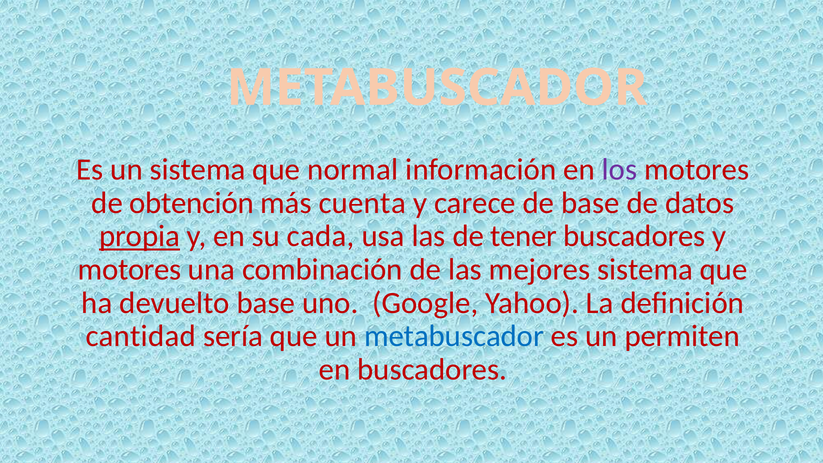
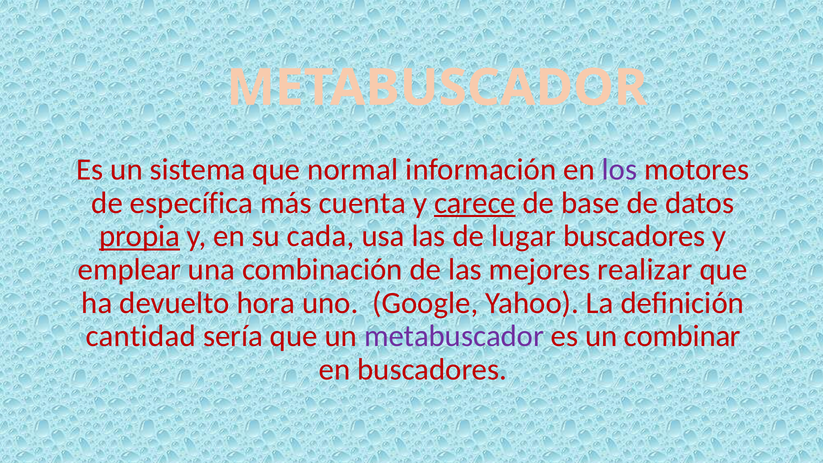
obtención: obtención -> específica
carece underline: none -> present
tener: tener -> lugar
motores at (130, 269): motores -> emplear
mejores sistema: sistema -> realizar
devuelto base: base -> hora
metabuscador at (454, 336) colour: blue -> purple
permiten: permiten -> combinar
